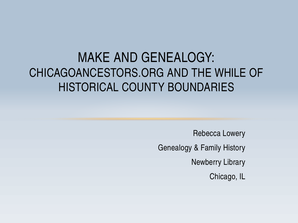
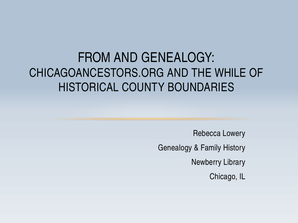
MAKE: MAKE -> FROM
